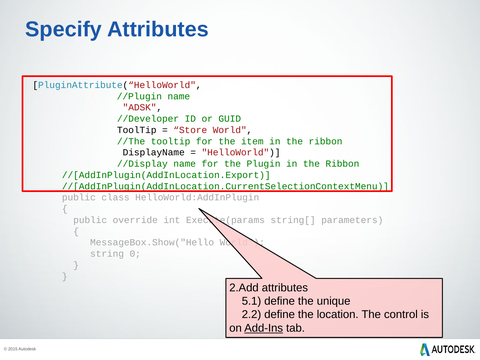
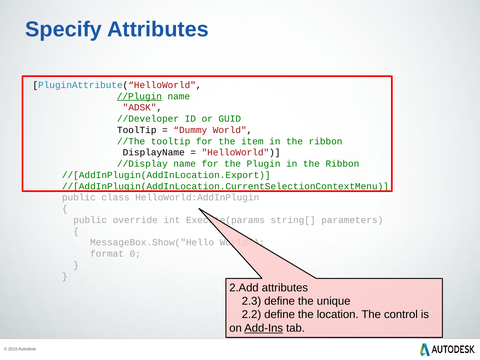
//Plugin underline: none -> present
Store: Store -> Dummy
string: string -> format
5.1: 5.1 -> 2.3
